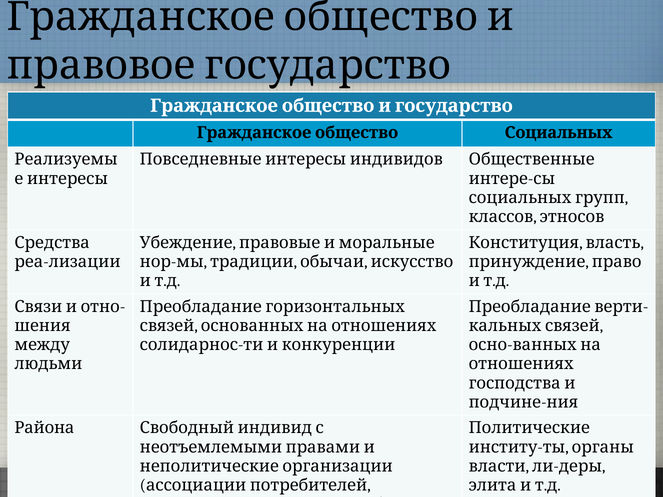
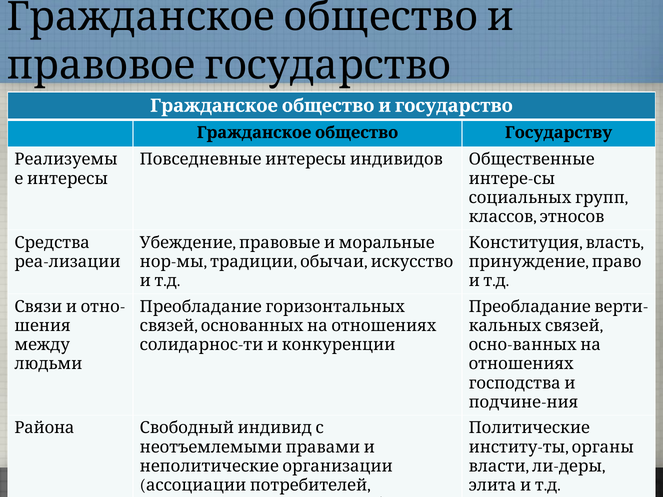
Социальных: Социальных -> Государству
